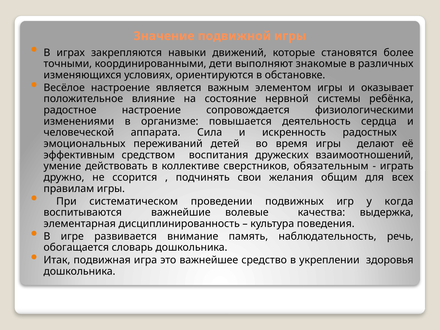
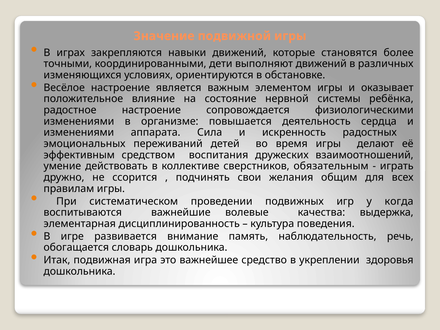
выполняют знакомые: знакомые -> движений
человеческой at (79, 133): человеческой -> изменениями
